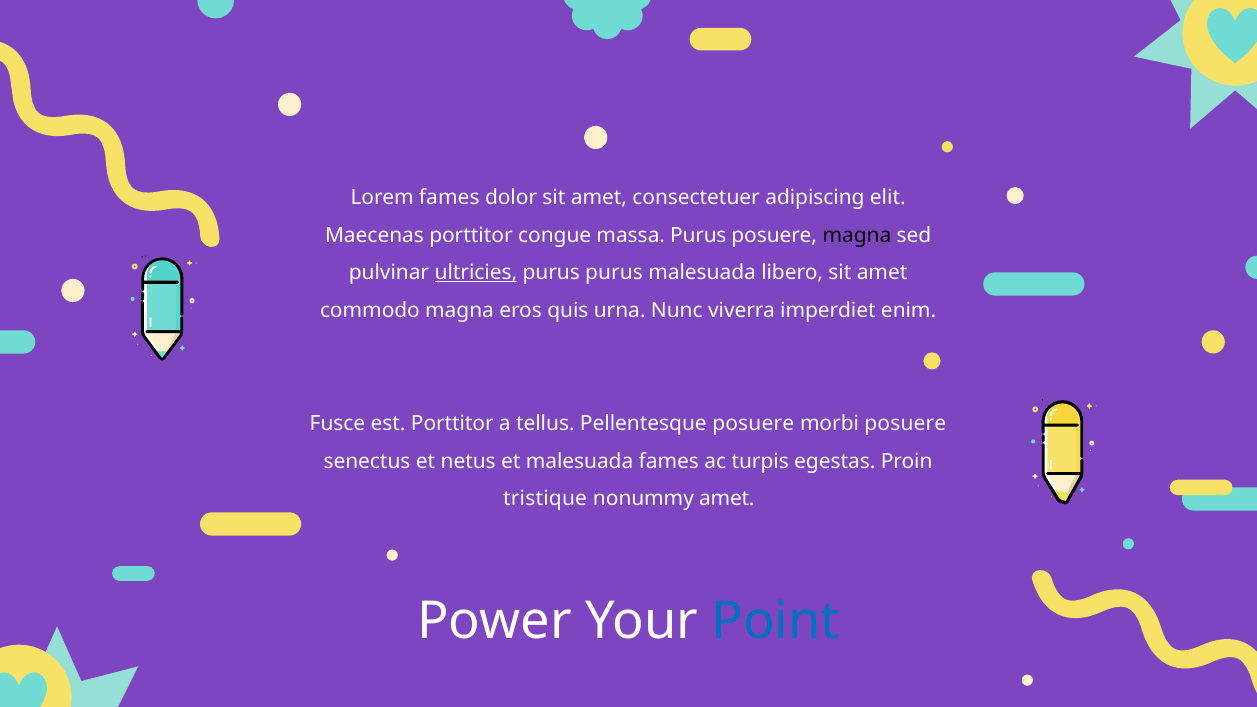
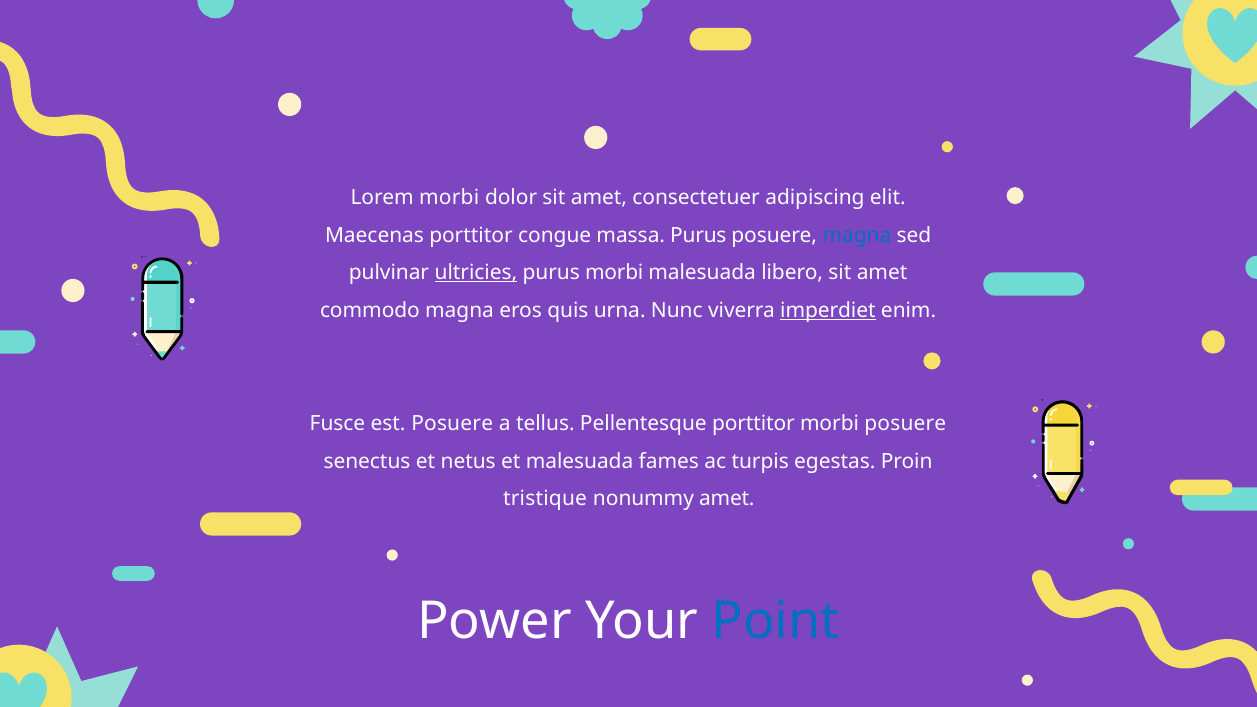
Lorem fames: fames -> morbi
magna at (857, 235) colour: black -> blue
purus purus: purus -> morbi
imperdiet underline: none -> present
est Porttitor: Porttitor -> Posuere
Pellentesque posuere: posuere -> porttitor
